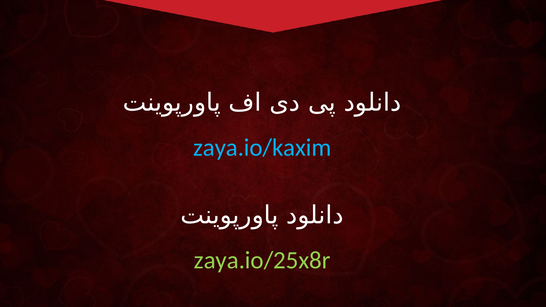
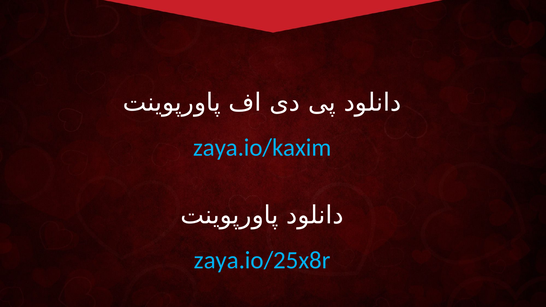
zaya.io/25x8r colour: light green -> light blue
